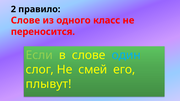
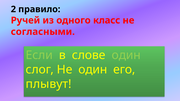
Слове at (25, 20): Слове -> Ручей
переносится: переносится -> согласными
один at (126, 55) colour: light blue -> light green
Не смей: смей -> один
